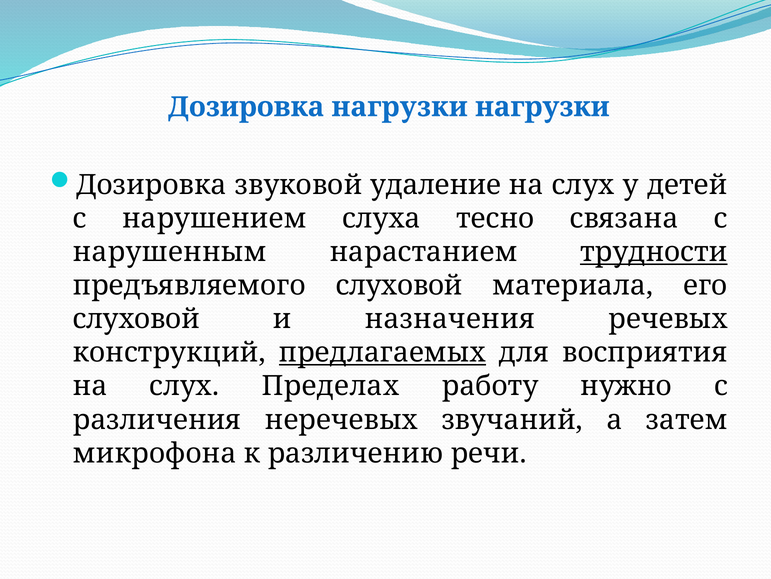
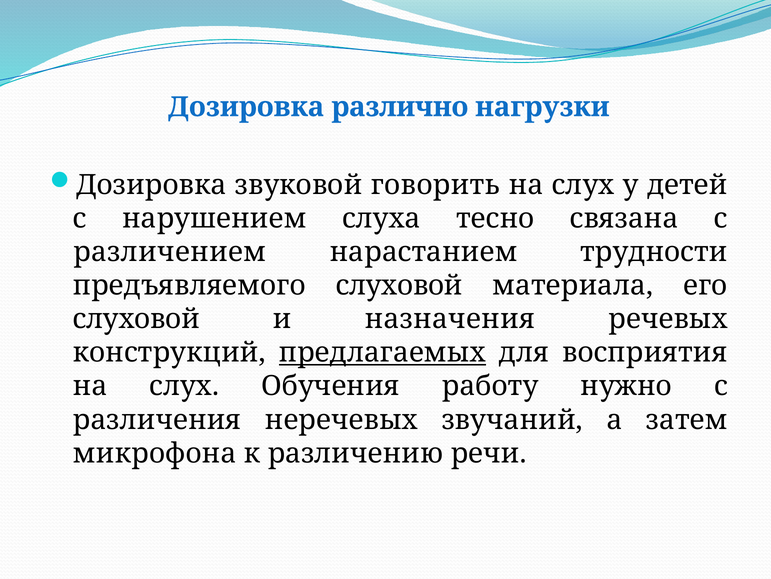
Дозировка нагрузки: нагрузки -> различно
удаление: удаление -> говорить
нарушенным: нарушенным -> различением
трудности underline: present -> none
Пределах: Пределах -> Обучения
